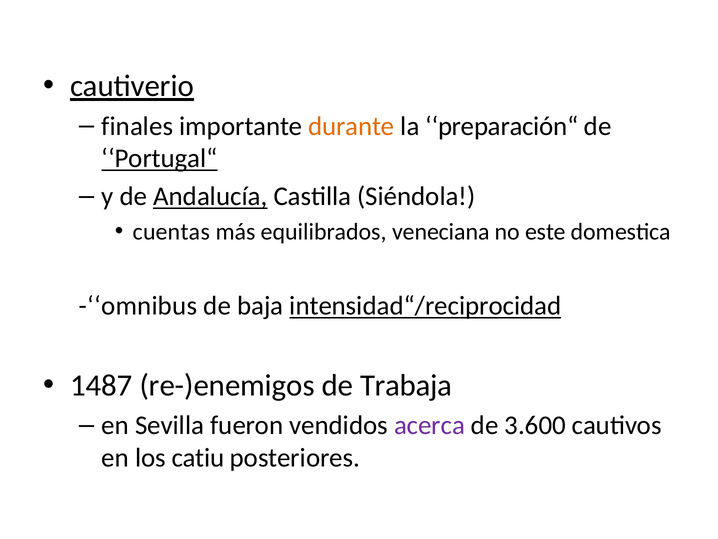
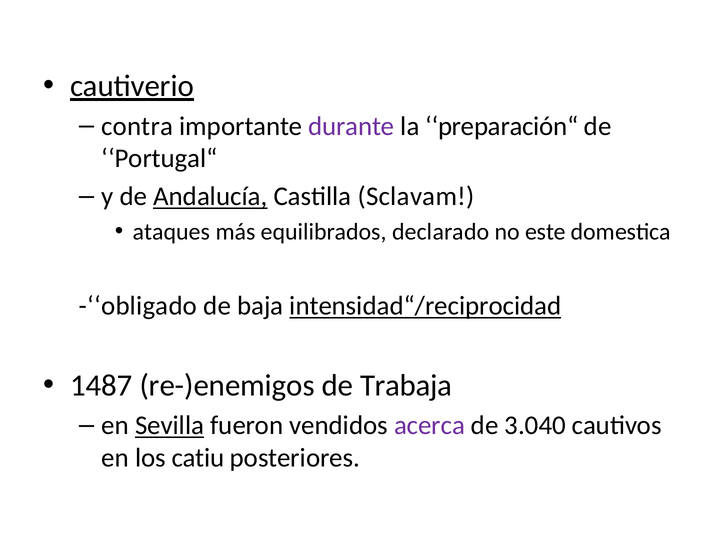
finales: finales -> contra
durante colour: orange -> purple
Portugal“ underline: present -> none
Siéndola: Siéndola -> Sclavam
cuentas: cuentas -> ataques
veneciana: veneciana -> declarado
-‘‘omnibus: -‘‘omnibus -> -‘‘obligado
Sevilla underline: none -> present
3.600: 3.600 -> 3.040
